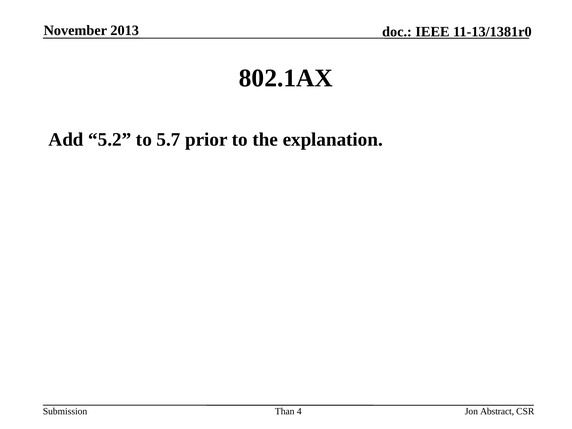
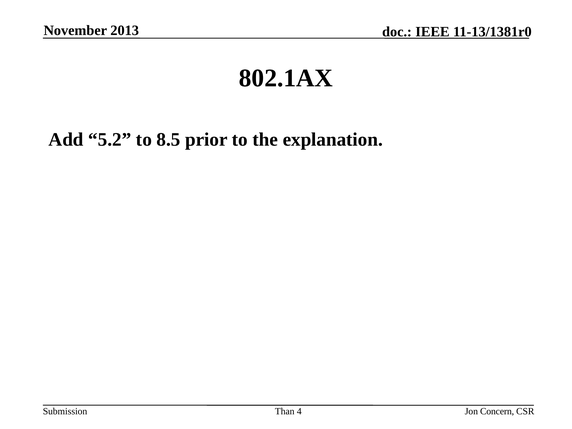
5.7: 5.7 -> 8.5
Abstract: Abstract -> Concern
